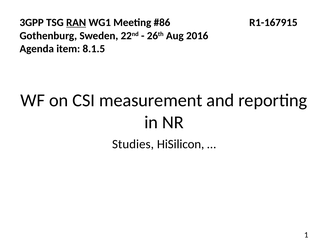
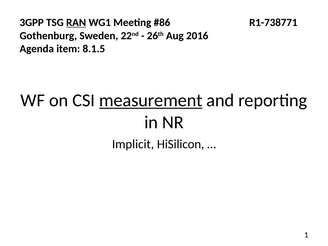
R1-167915: R1-167915 -> R1-738771
measurement underline: none -> present
Studies: Studies -> Implicit
